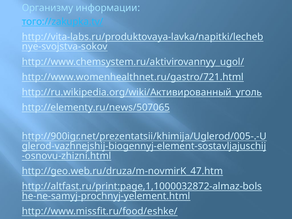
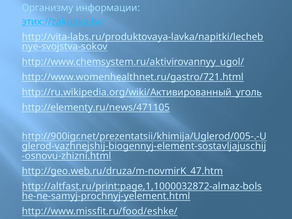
того://zakupka.tv/: того://zakupka.tv/ -> этих://zakupka.tv/
http://elementy.ru/news/507065: http://elementy.ru/news/507065 -> http://elementy.ru/news/471105
